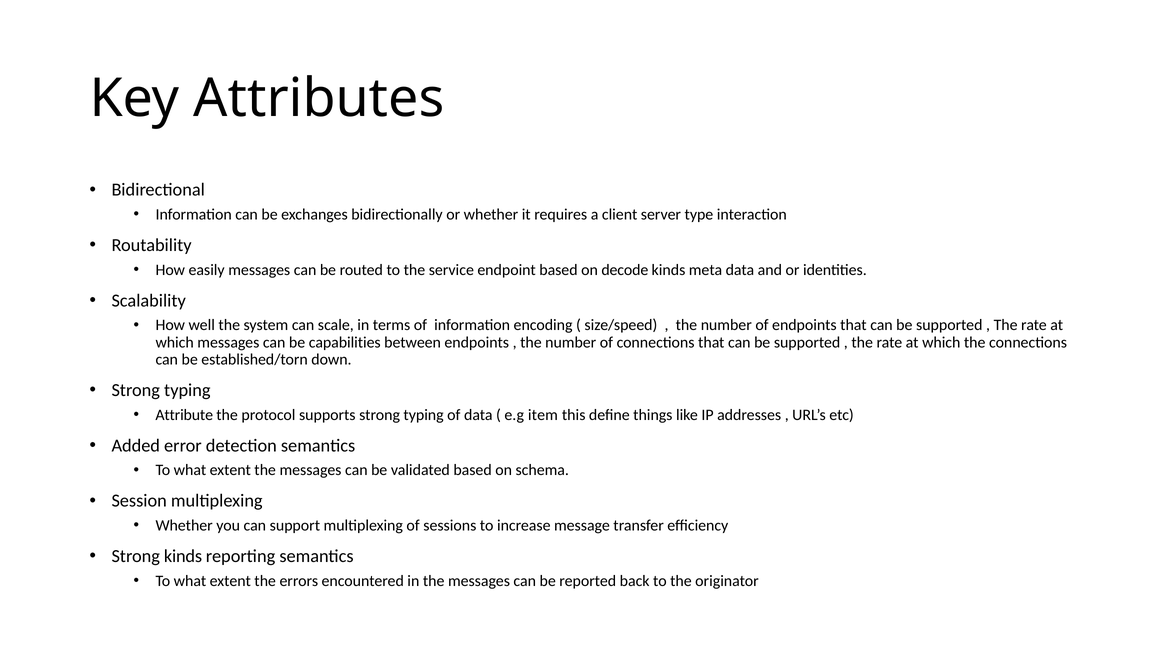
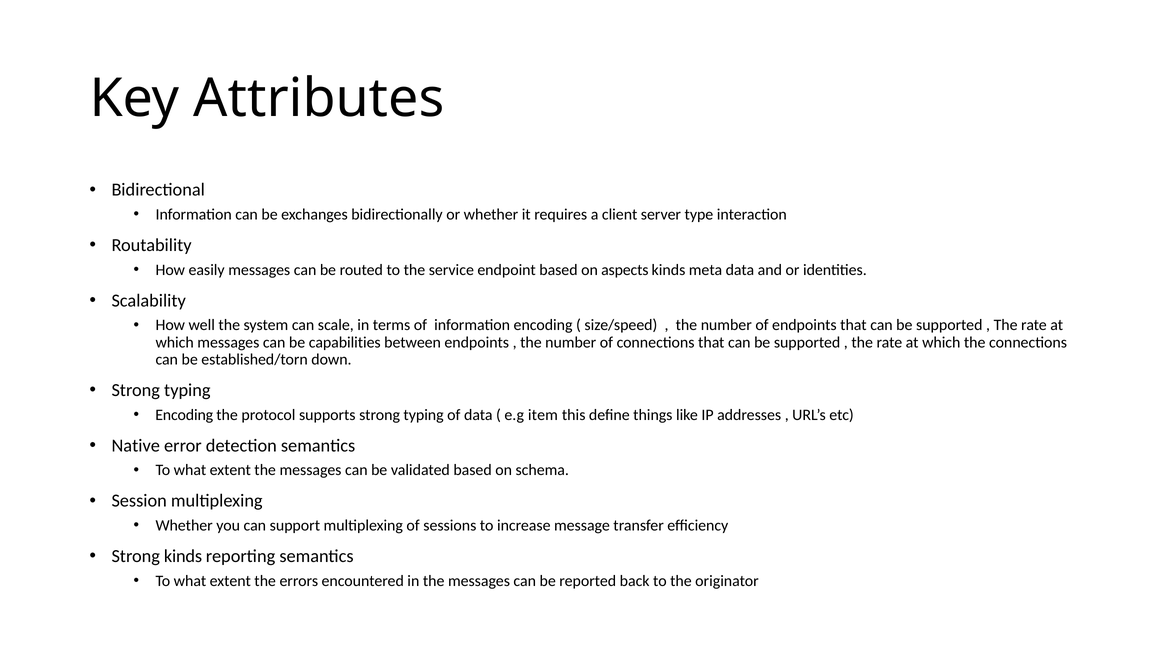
decode: decode -> aspects
Attribute at (184, 415): Attribute -> Encoding
Added: Added -> Native
